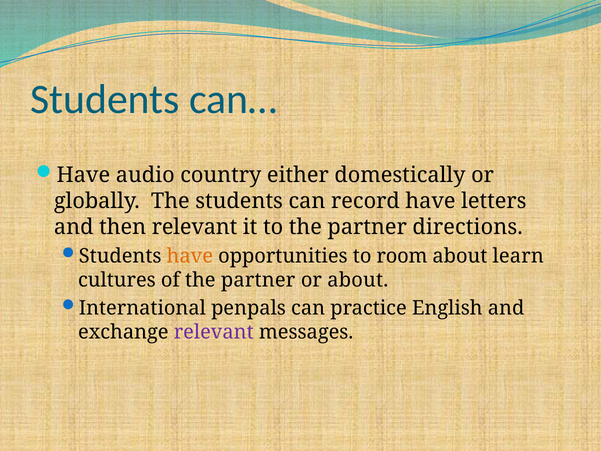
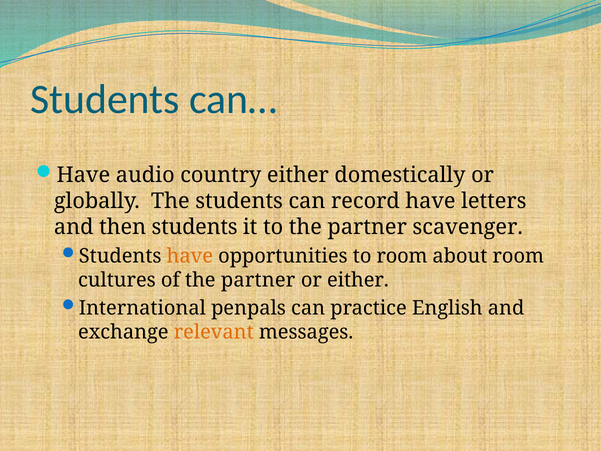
then relevant: relevant -> students
directions: directions -> scavenger
about learn: learn -> room
or about: about -> either
relevant at (214, 332) colour: purple -> orange
